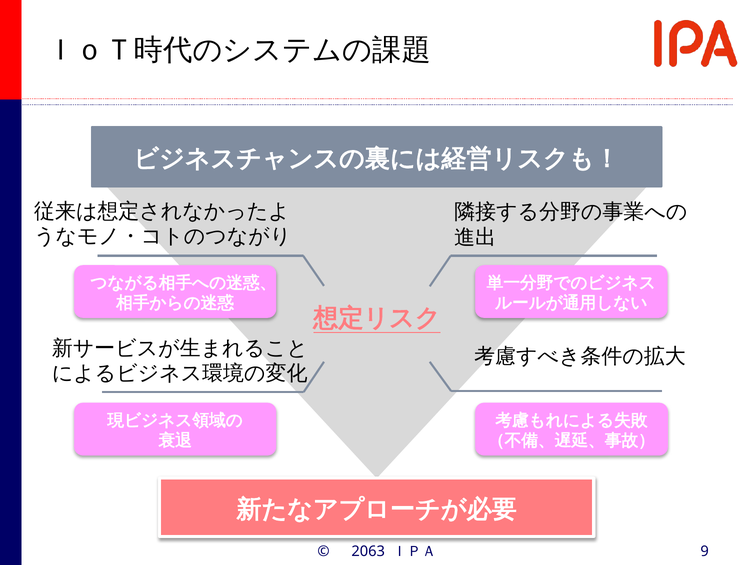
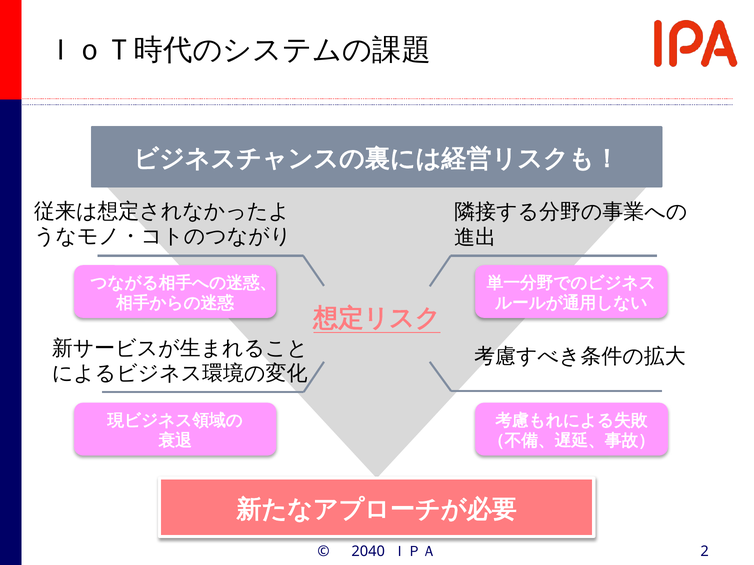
2063: 2063 -> 2040
9: 9 -> 2
